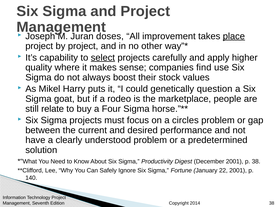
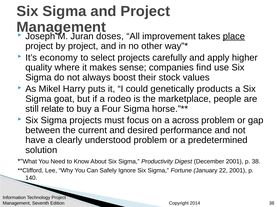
capability: capability -> economy
select underline: present -> none
question: question -> products
circles: circles -> across
